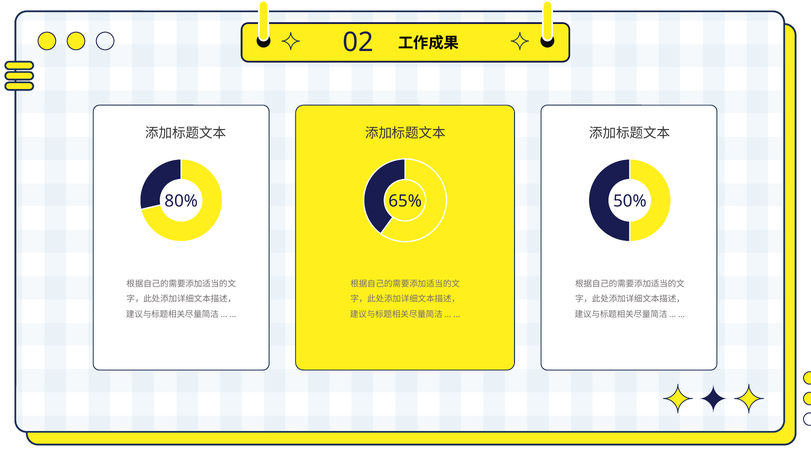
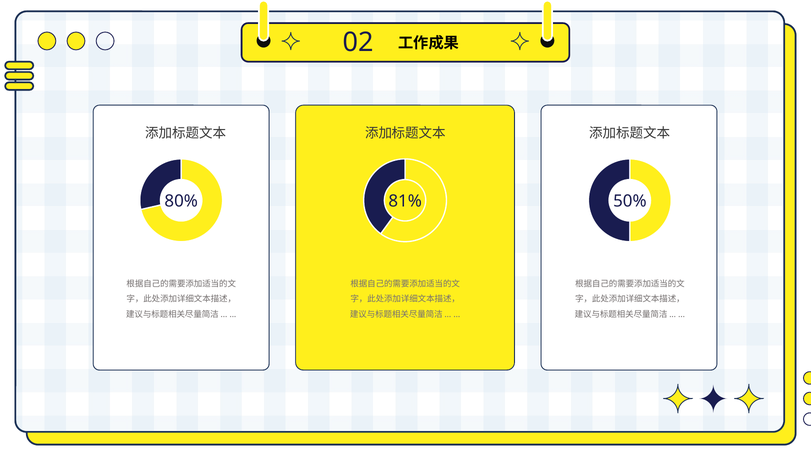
65%: 65% -> 81%
